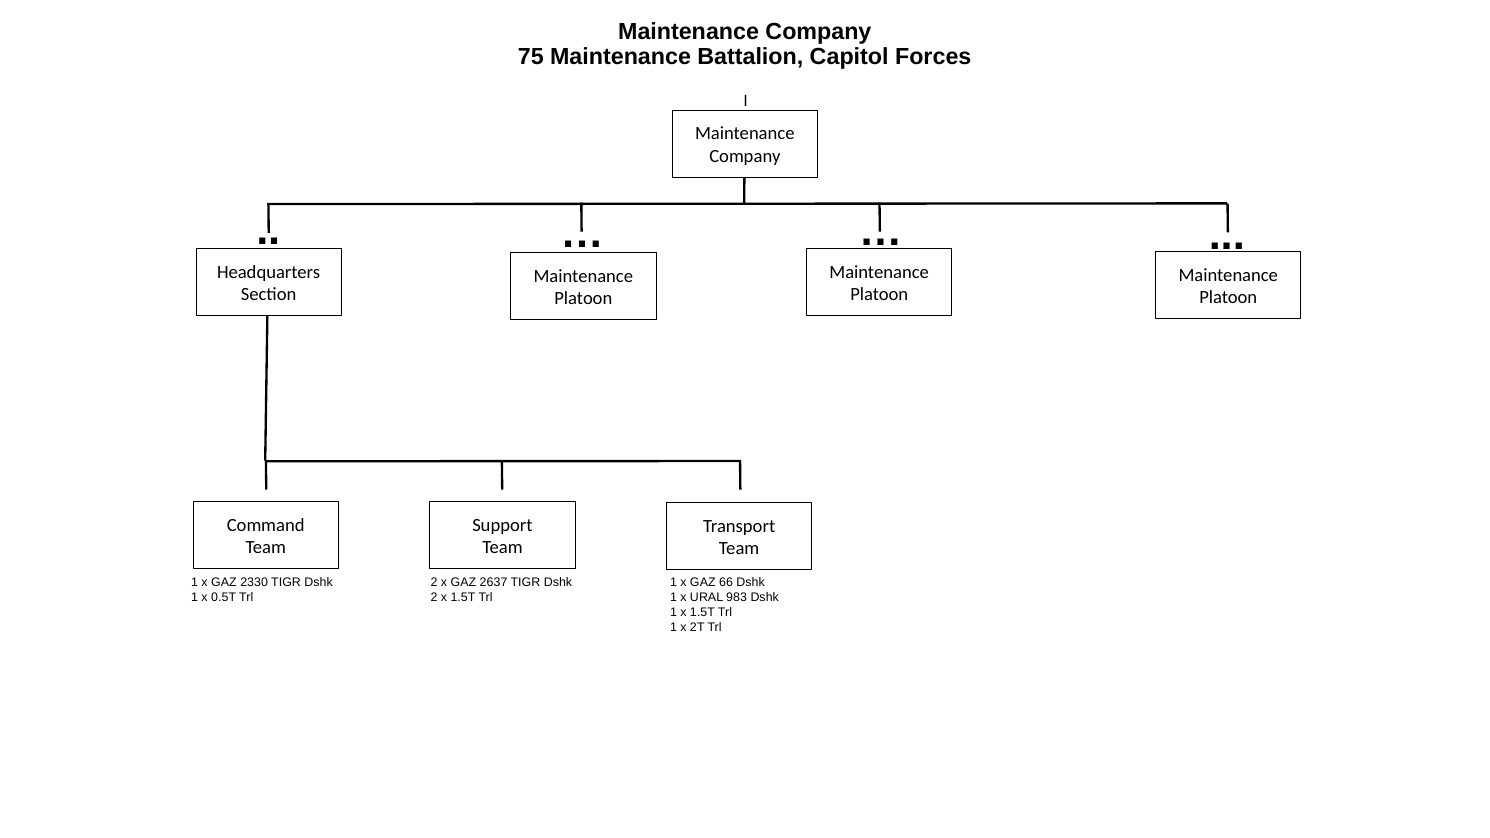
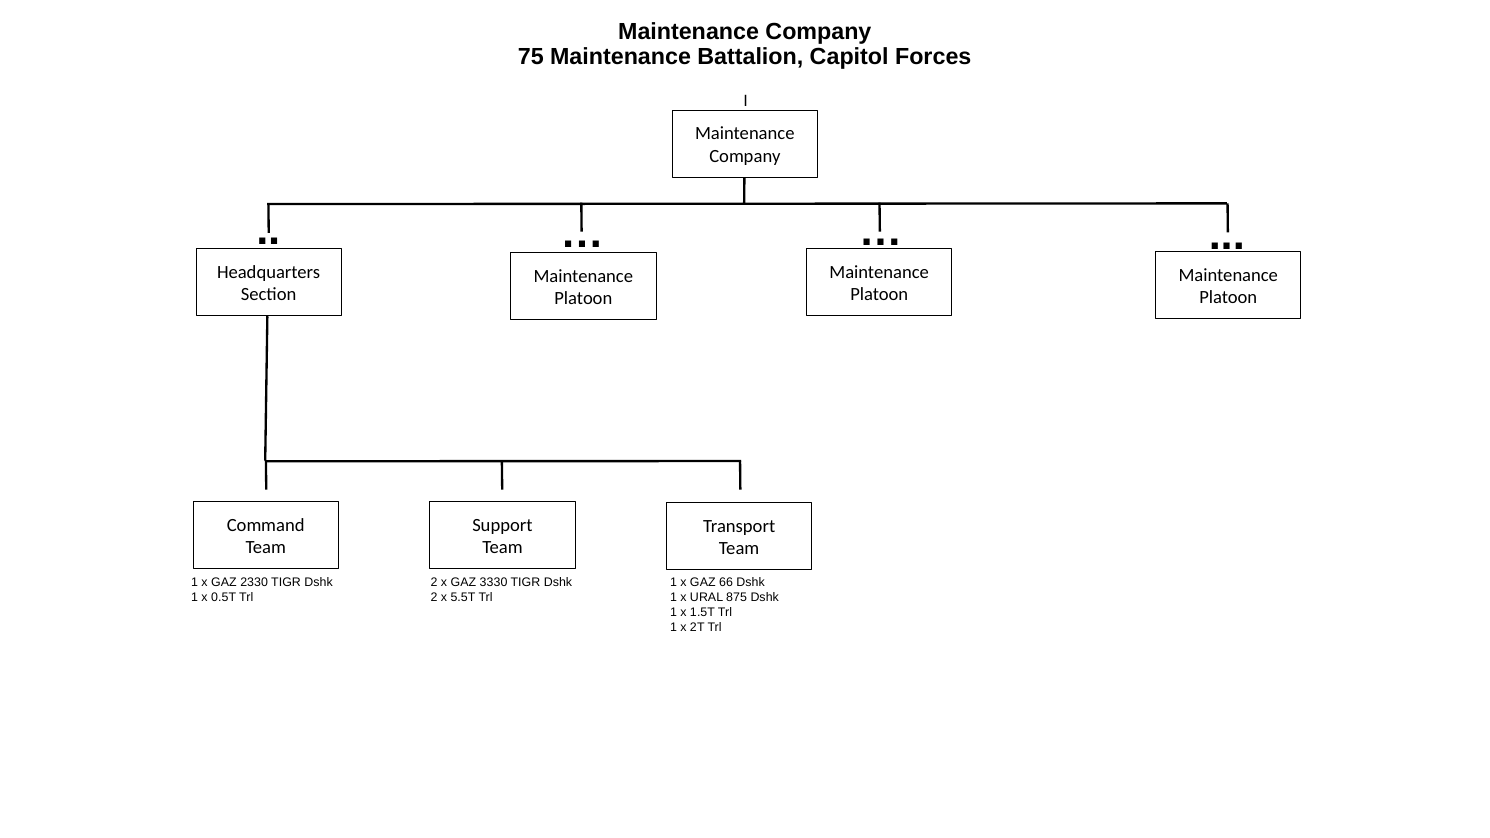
2637: 2637 -> 3330
2 x 1.5T: 1.5T -> 5.5T
983: 983 -> 875
